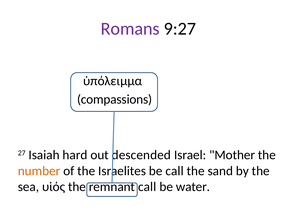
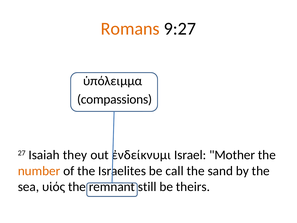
Romans colour: purple -> orange
hard: hard -> they
descended: descended -> ἐνδείκνυμι
remnant call: call -> still
water: water -> theirs
